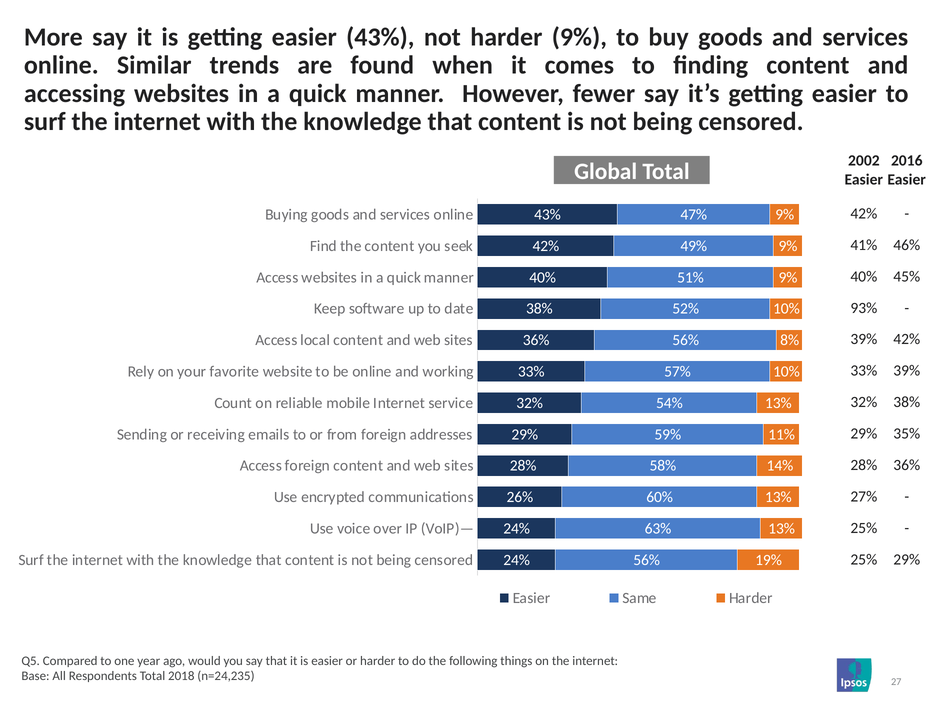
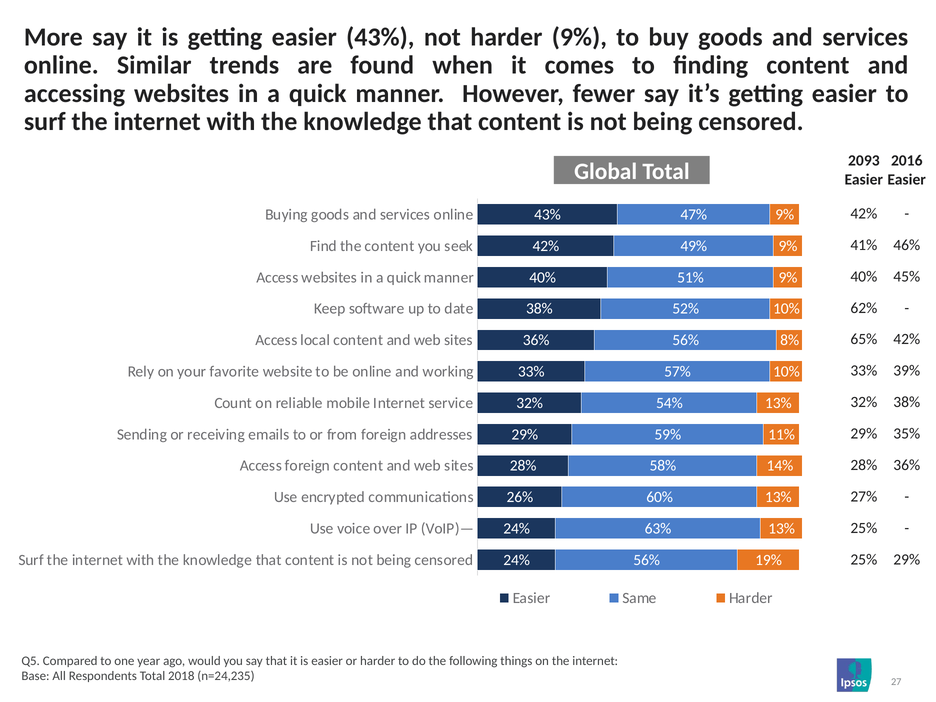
2002: 2002 -> 2093
93%: 93% -> 62%
39% at (864, 339): 39% -> 65%
